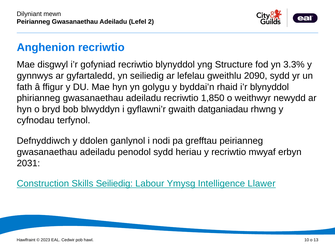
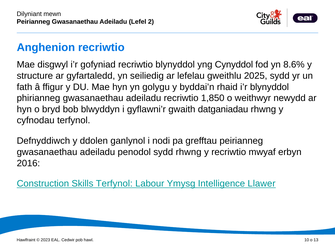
Structure: Structure -> Cynyddol
3.3%: 3.3% -> 8.6%
gynnwys: gynnwys -> structure
2090: 2090 -> 2025
sydd heriau: heriau -> rhwng
2031: 2031 -> 2016
Skills Seiliedig: Seiliedig -> Terfynol
